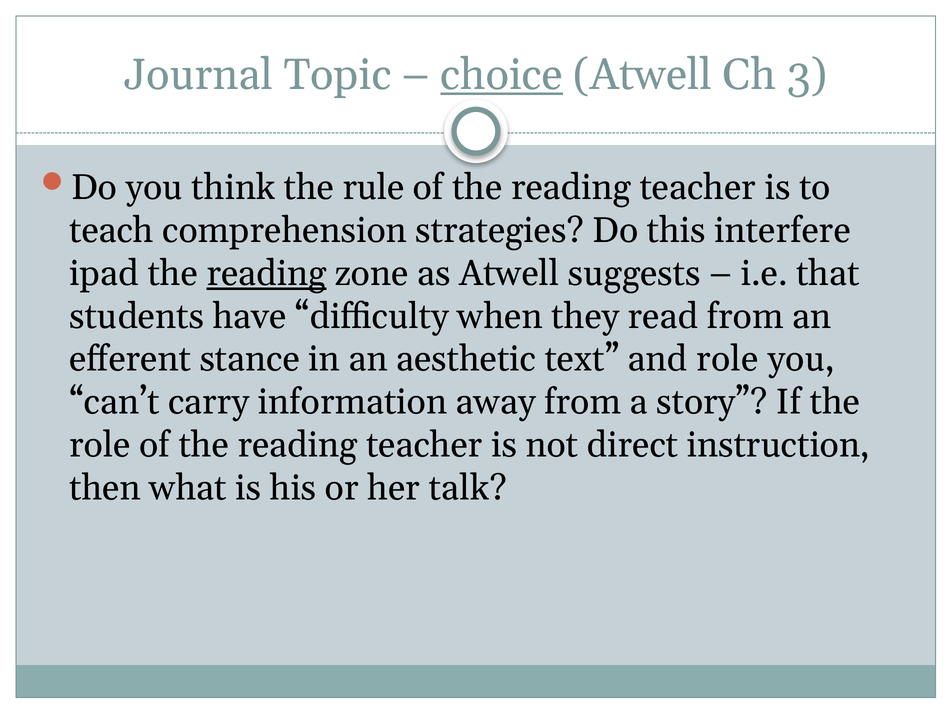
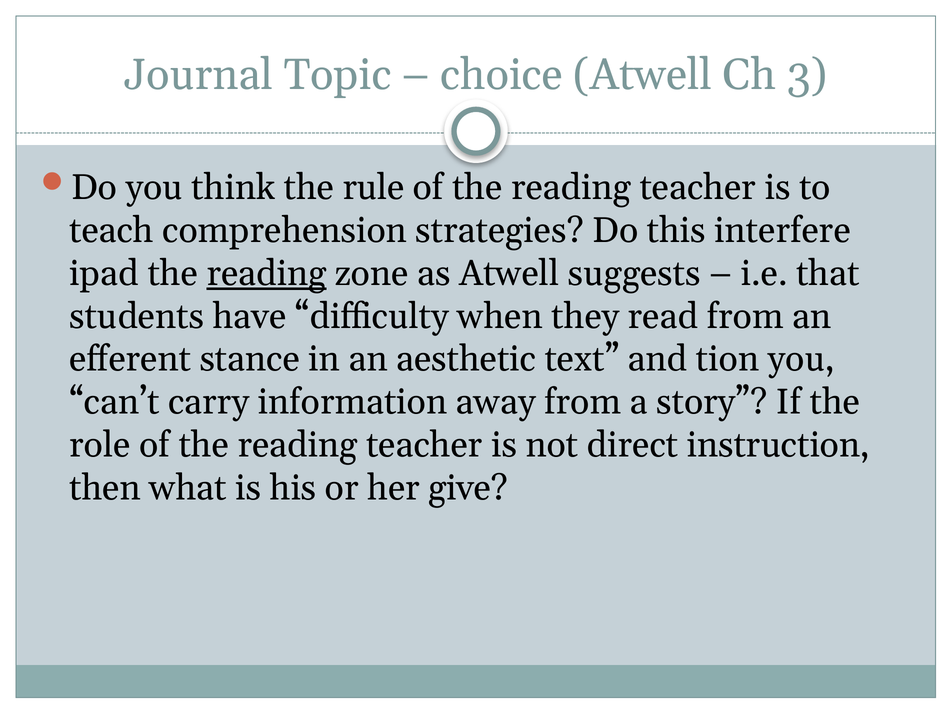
choice underline: present -> none
and role: role -> tion
talk: talk -> give
